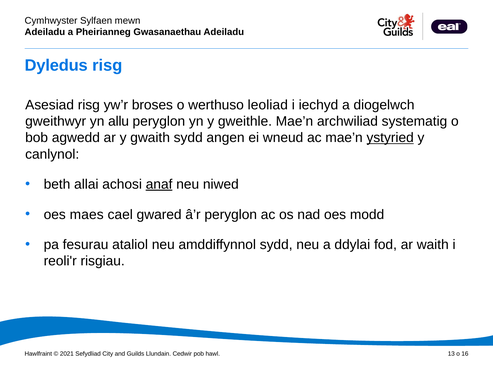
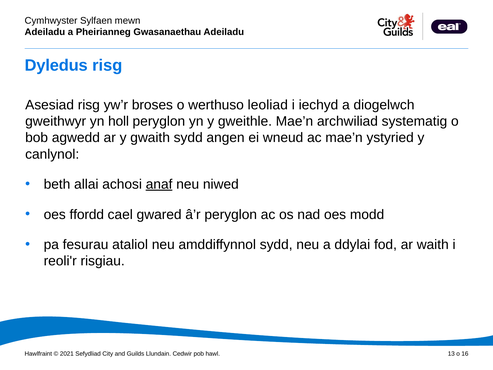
allu: allu -> holl
ystyried underline: present -> none
maes: maes -> ffordd
